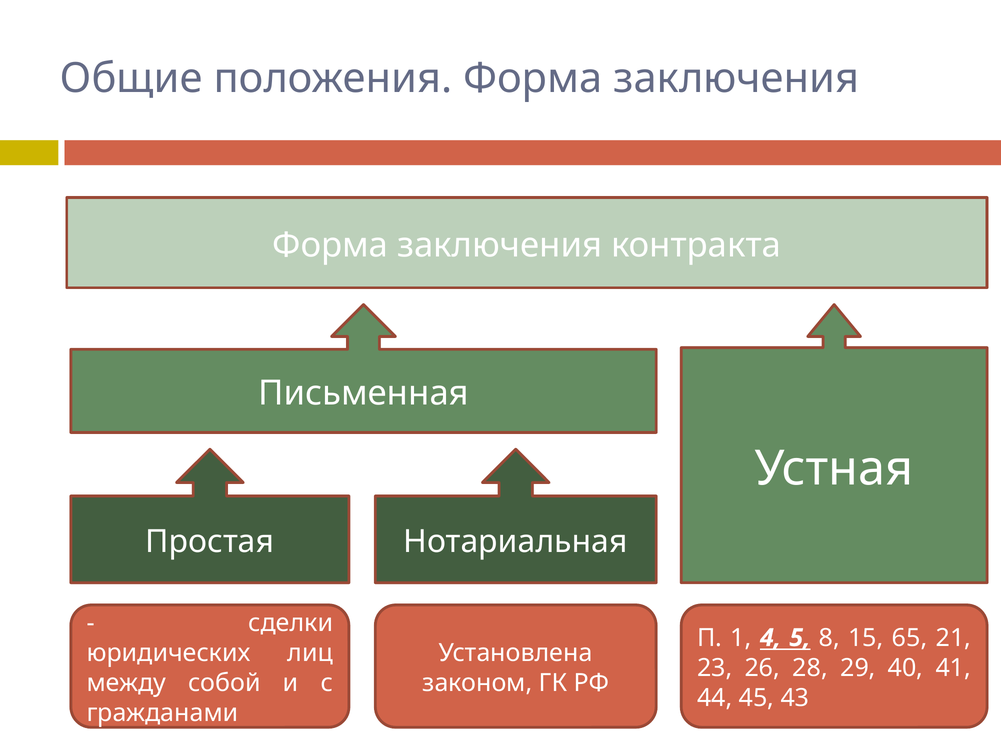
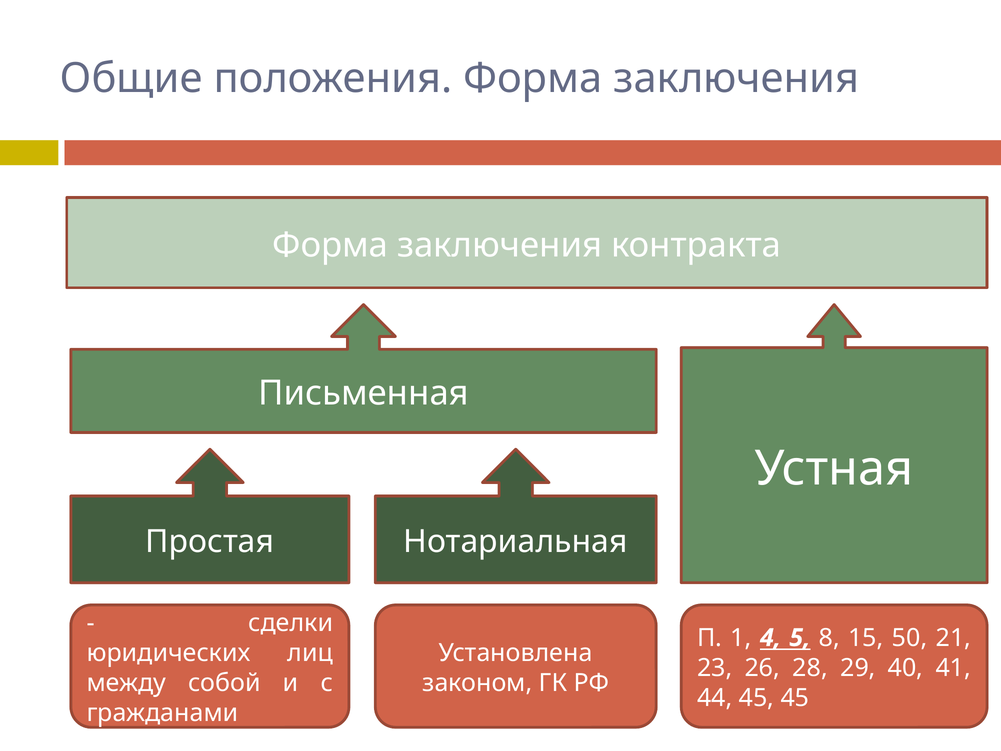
65: 65 -> 50
45 43: 43 -> 45
